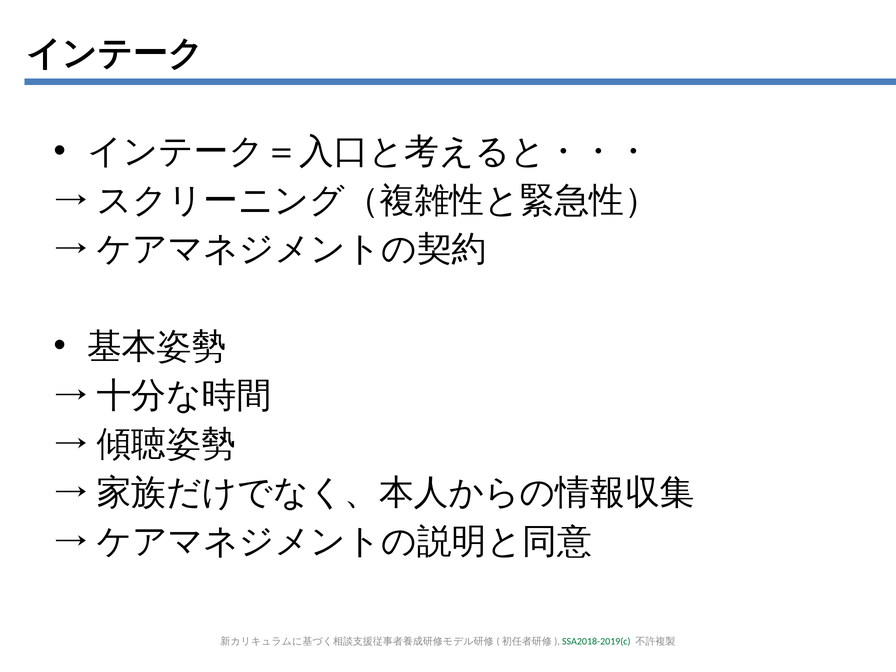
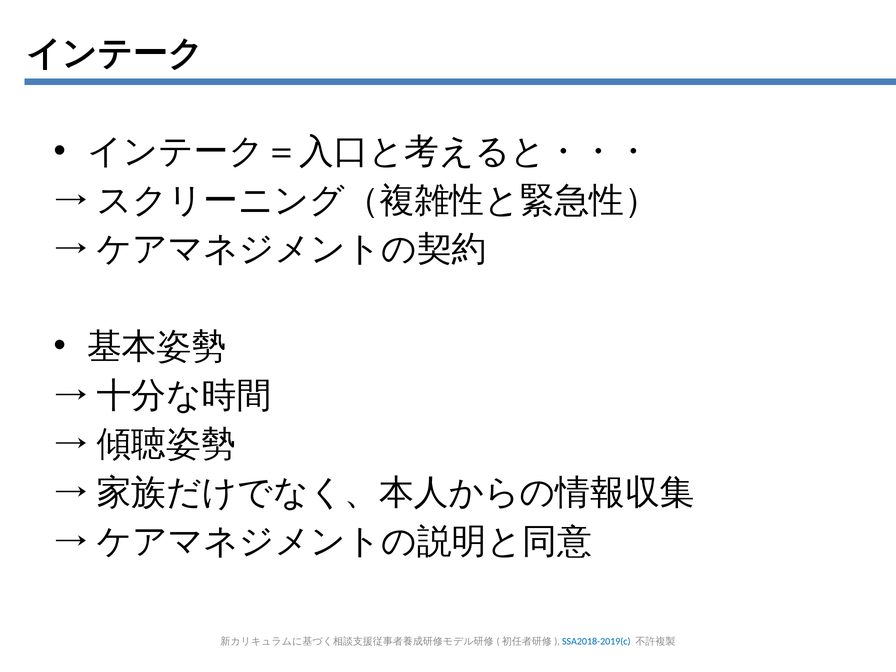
SSA2018-2019(c colour: green -> blue
